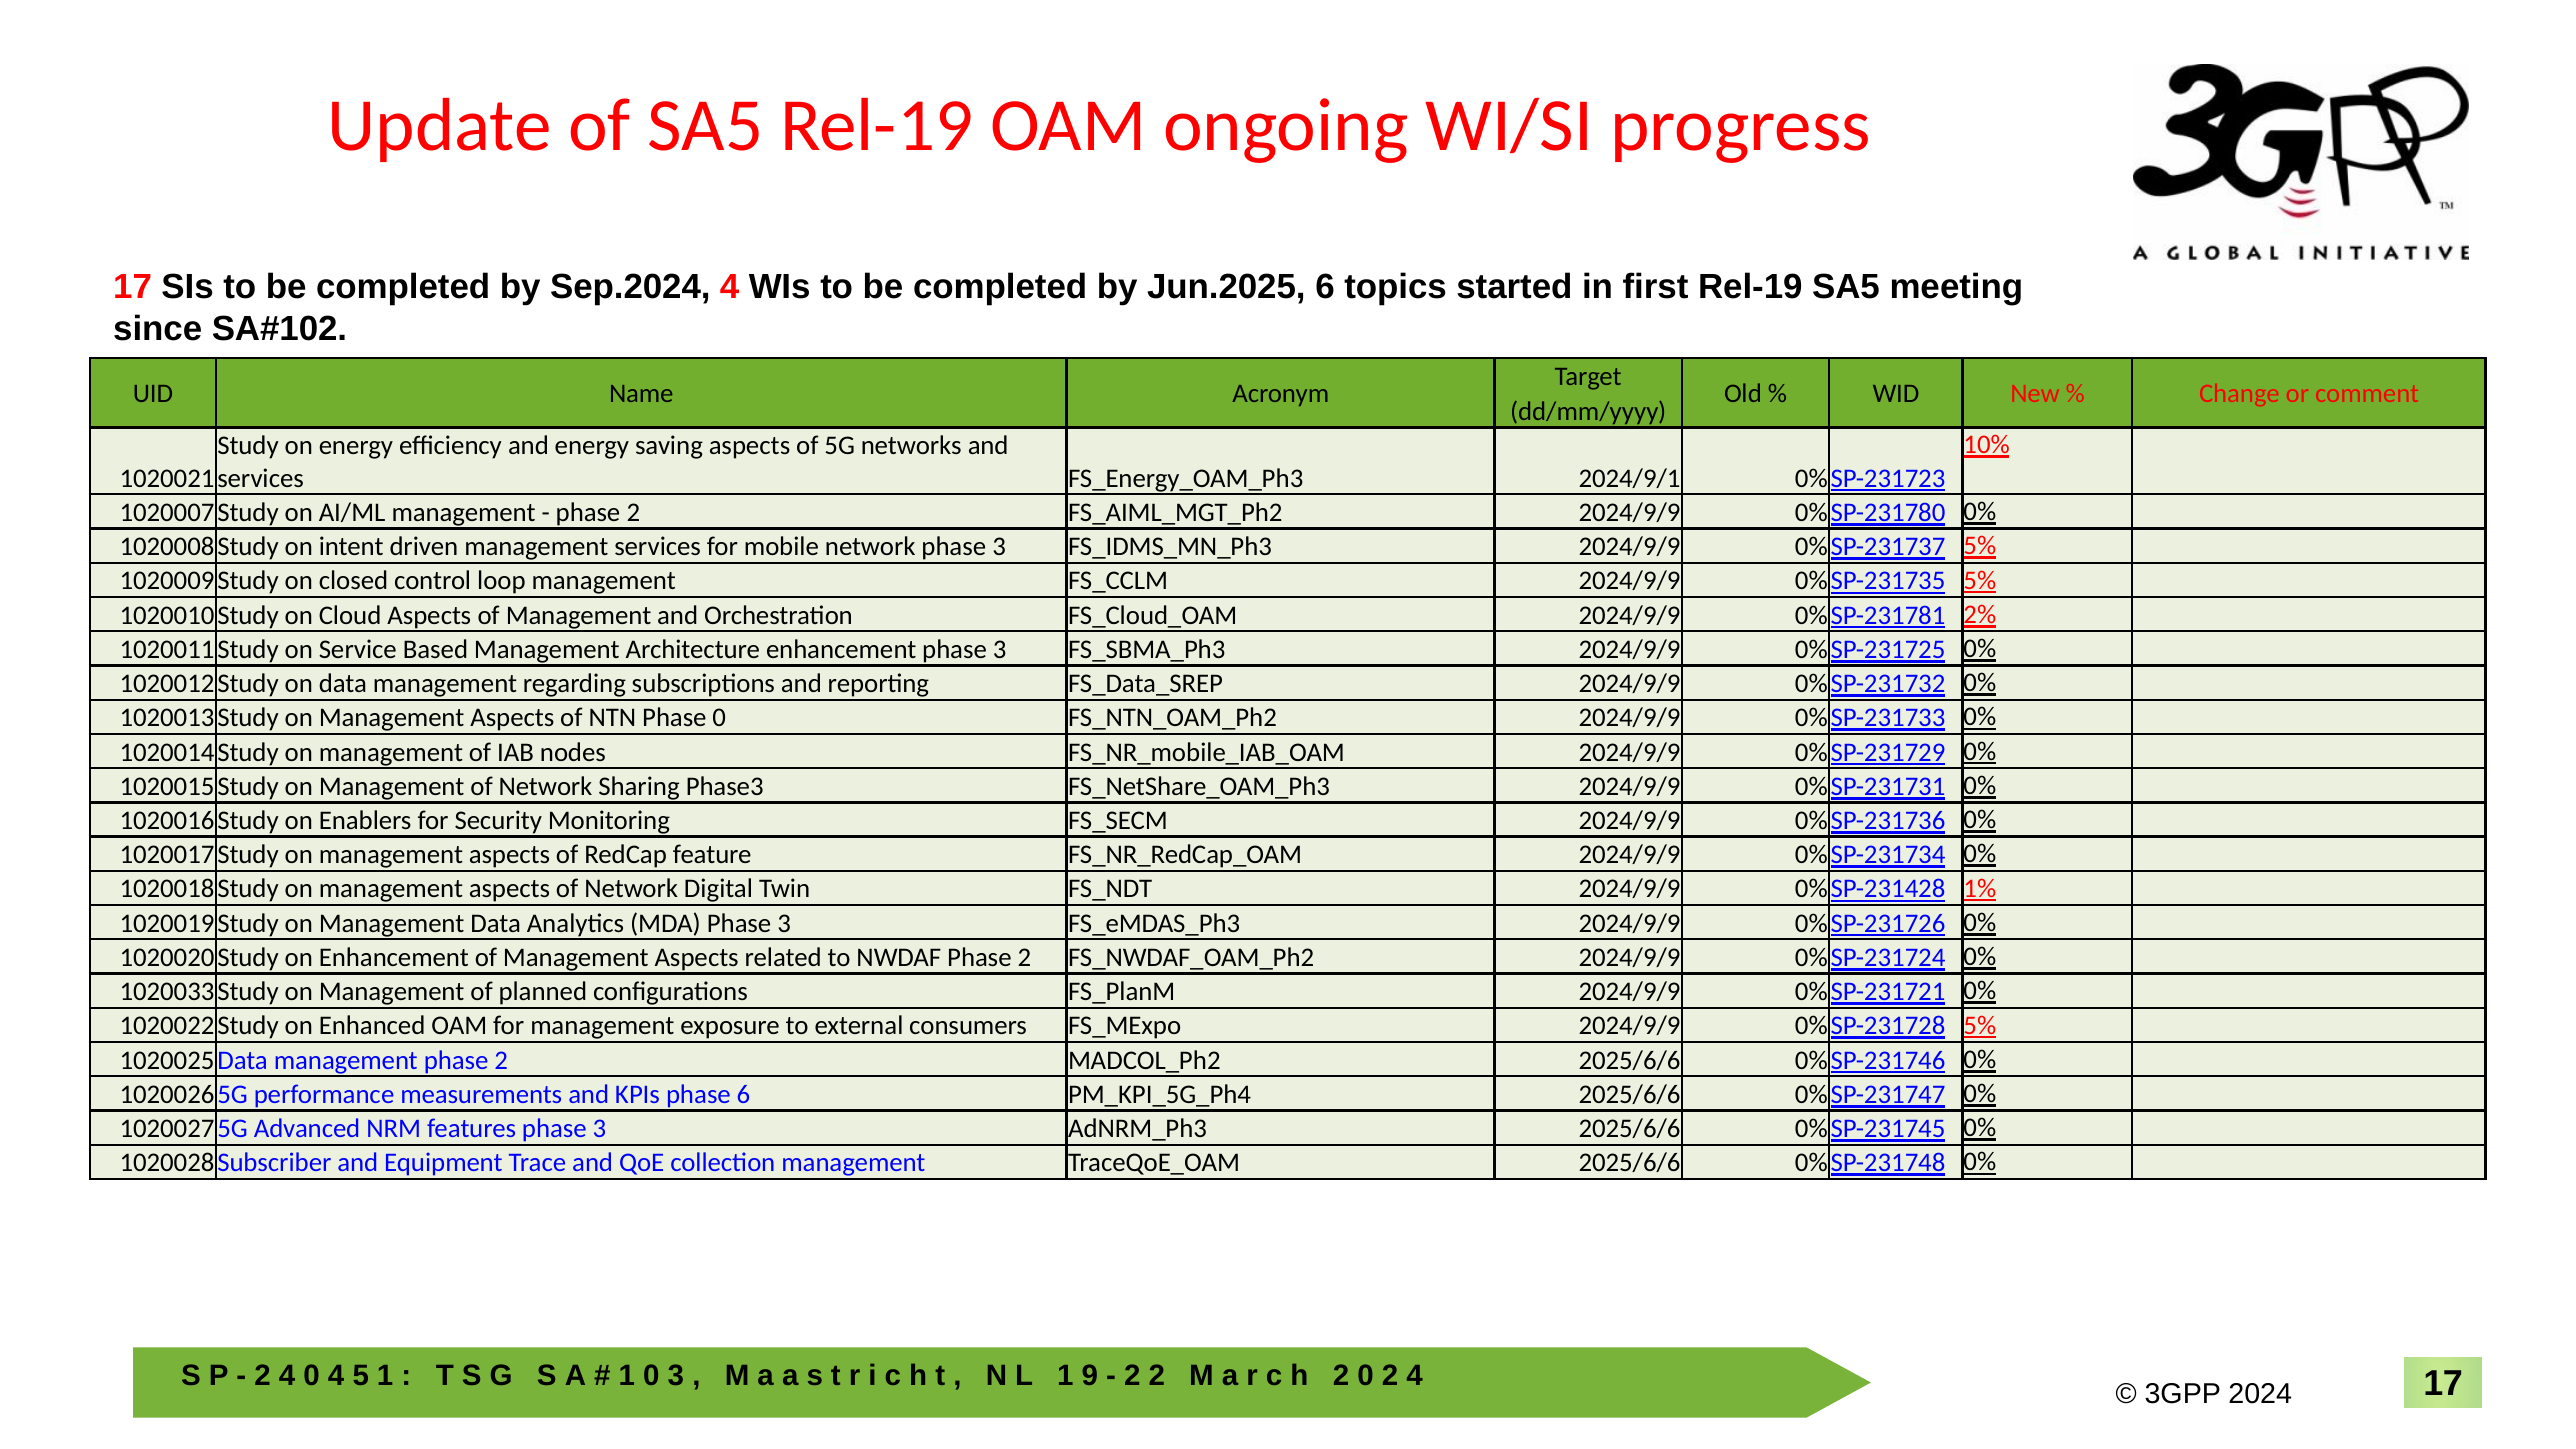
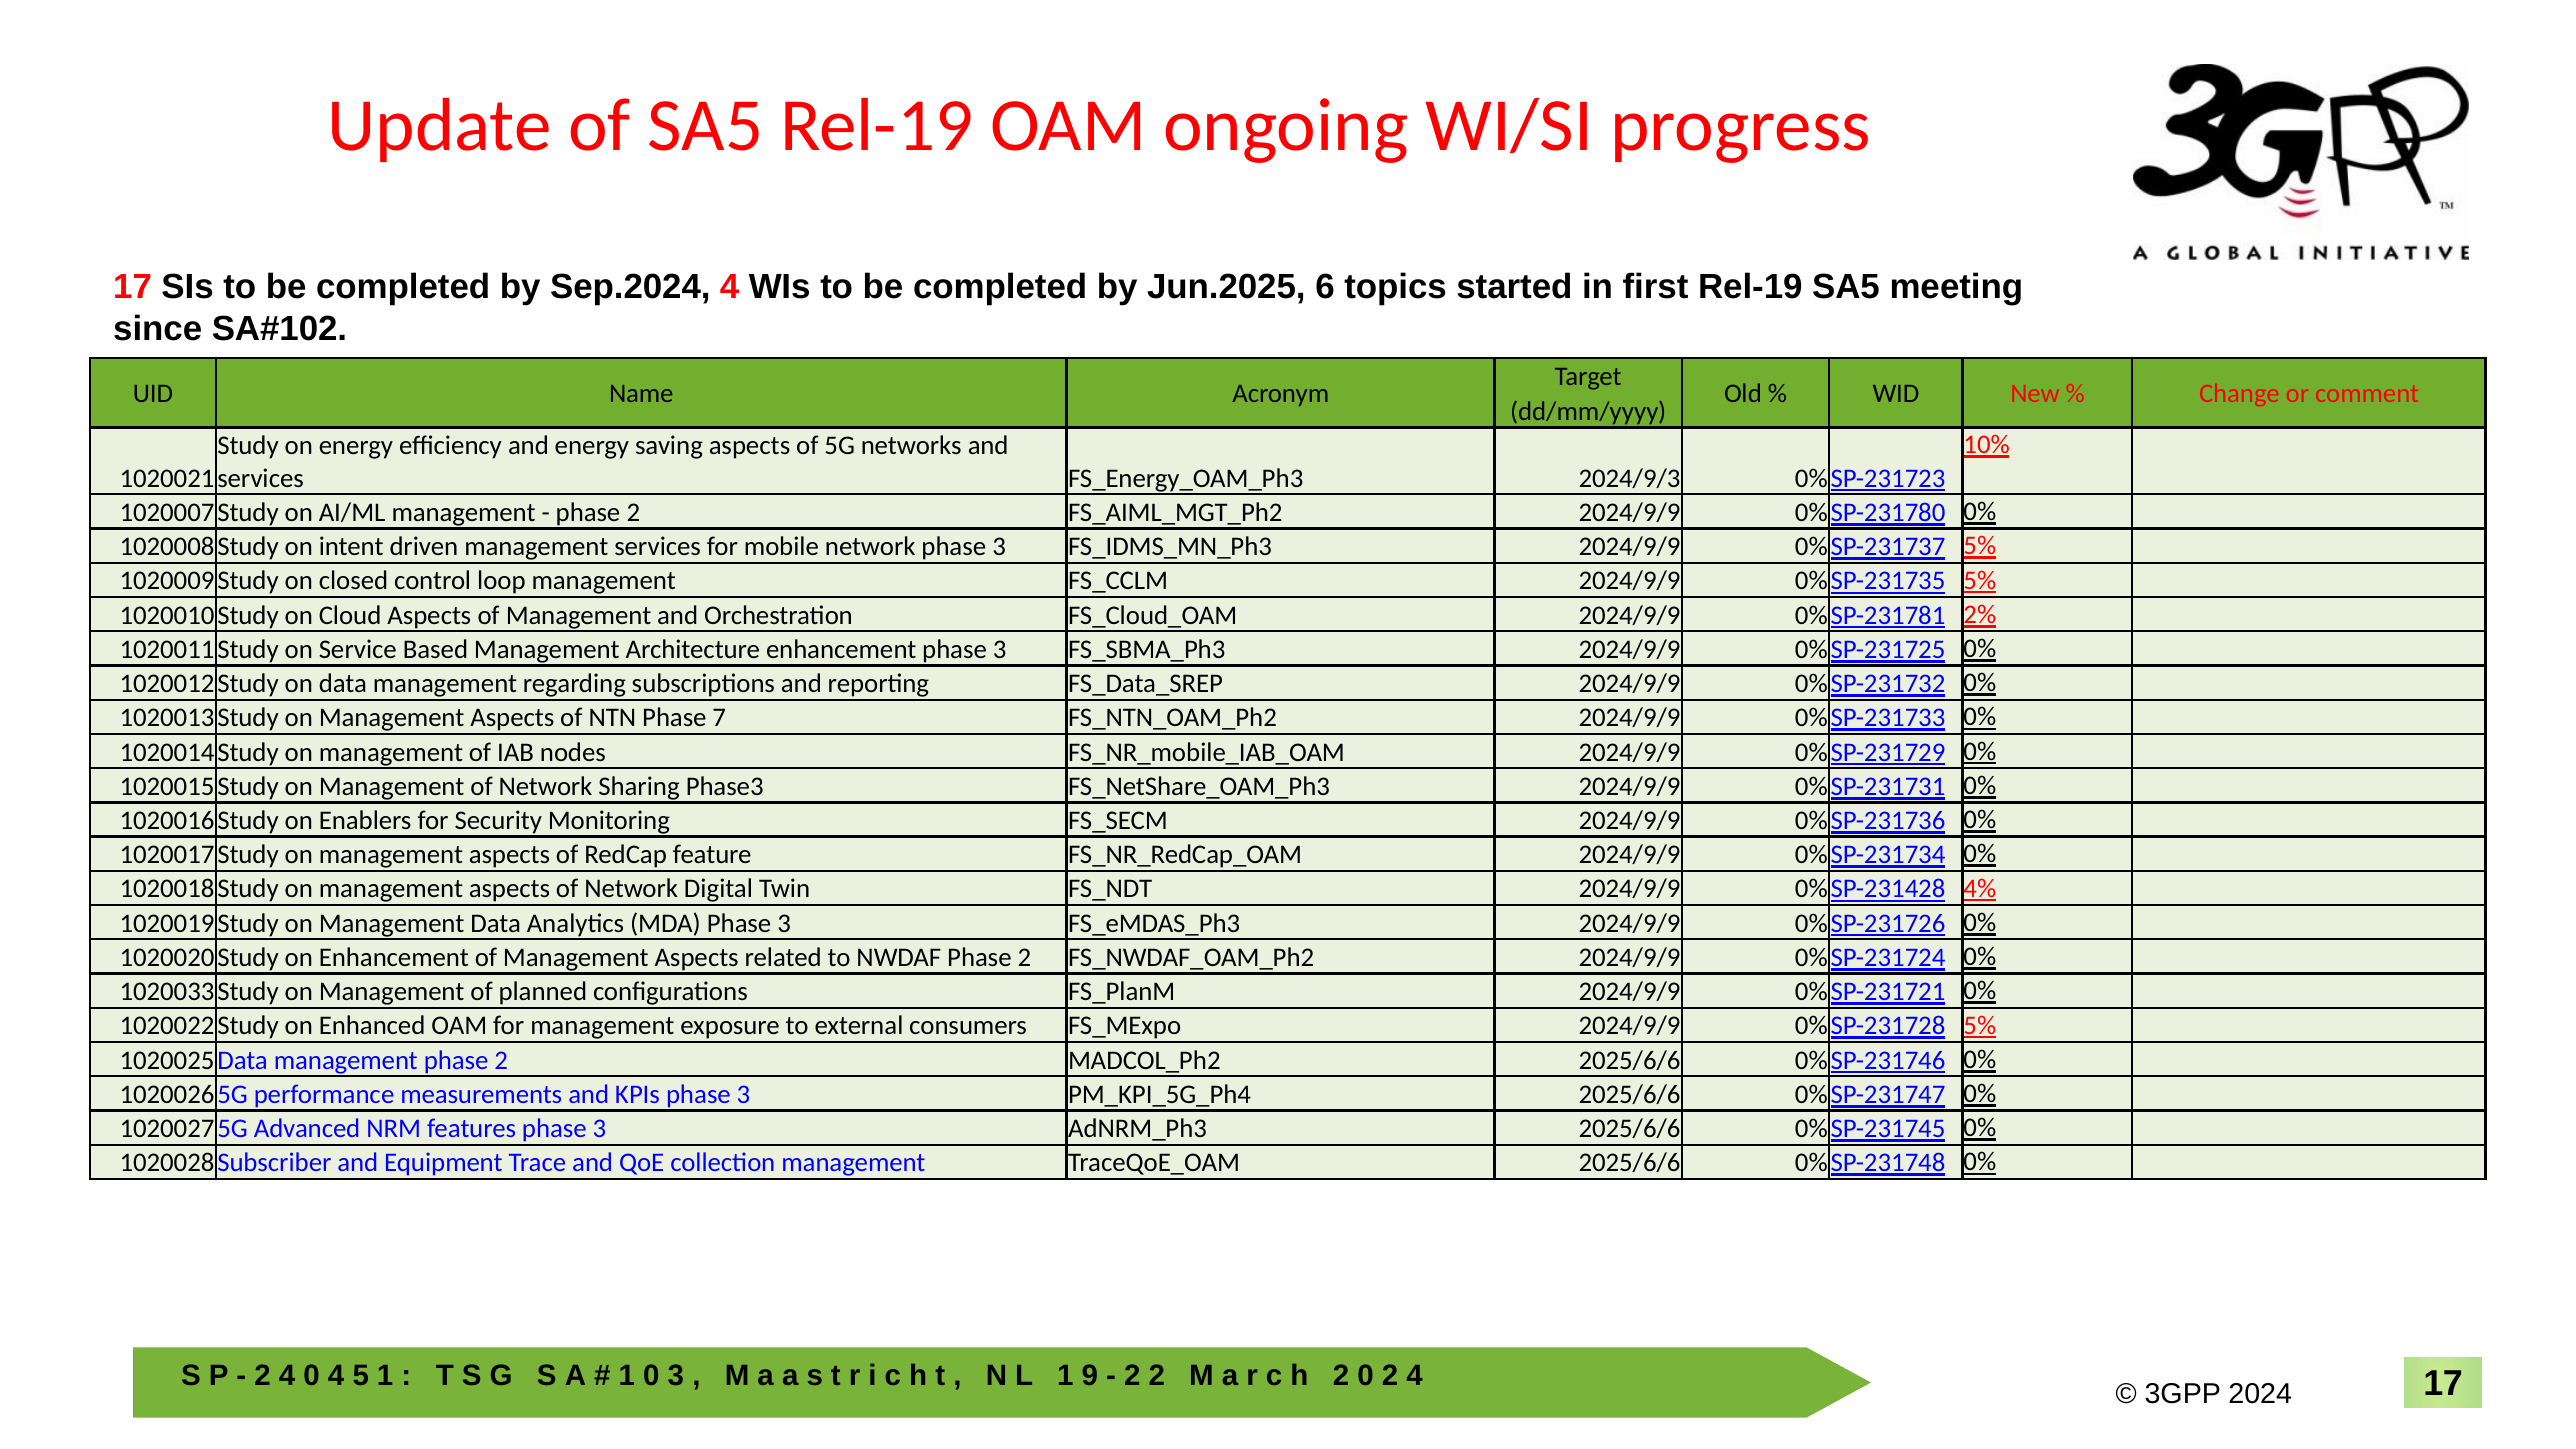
2024/9/1: 2024/9/1 -> 2024/9/3
Phase 0: 0 -> 7
1%: 1% -> 4%
KPIs phase 6: 6 -> 3
